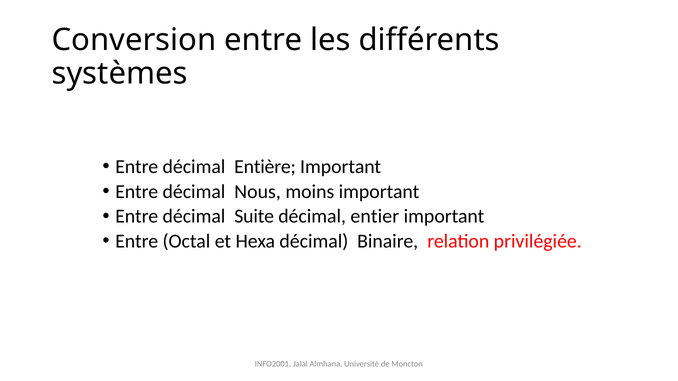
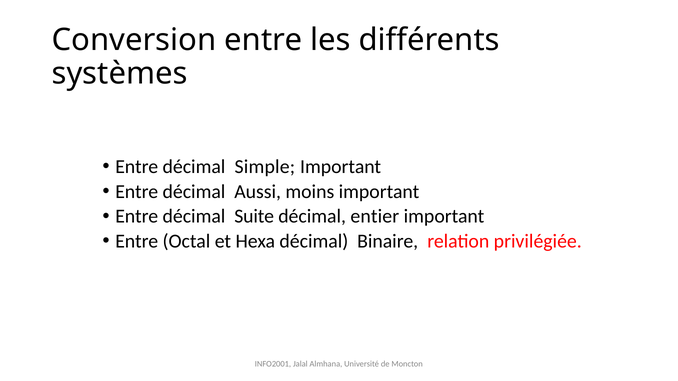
Entière: Entière -> Simple
Nous: Nous -> Aussi
